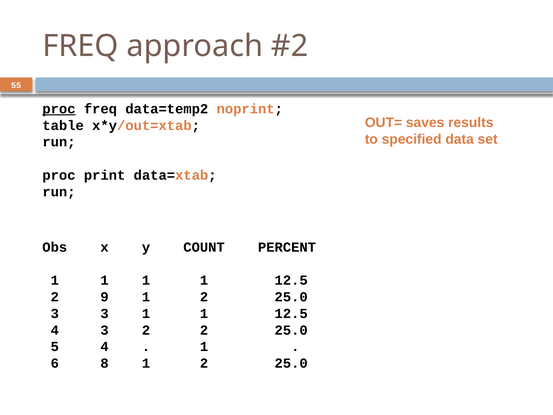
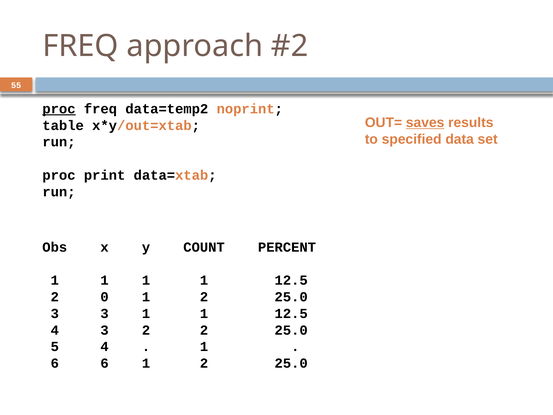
saves underline: none -> present
9: 9 -> 0
6 8: 8 -> 6
